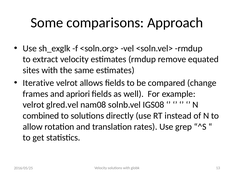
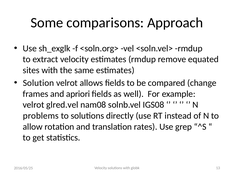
Iterative: Iterative -> Solution
combined: combined -> problems
